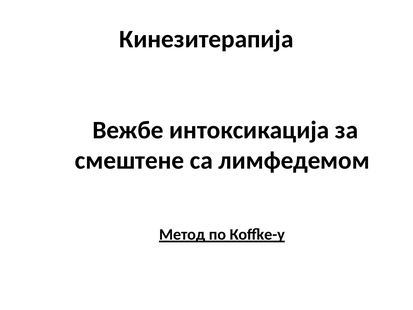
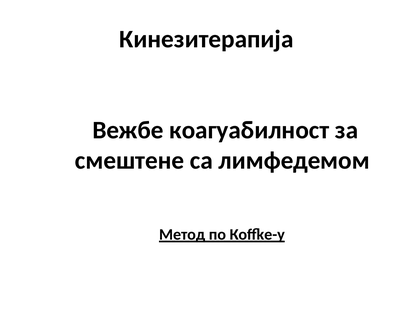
интоксикација: интоксикација -> коагуабилност
